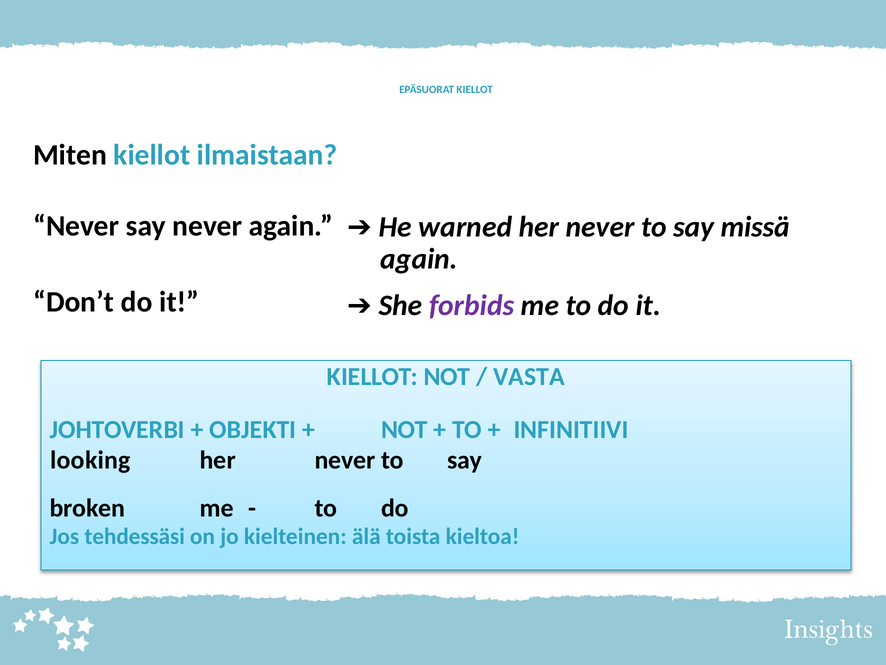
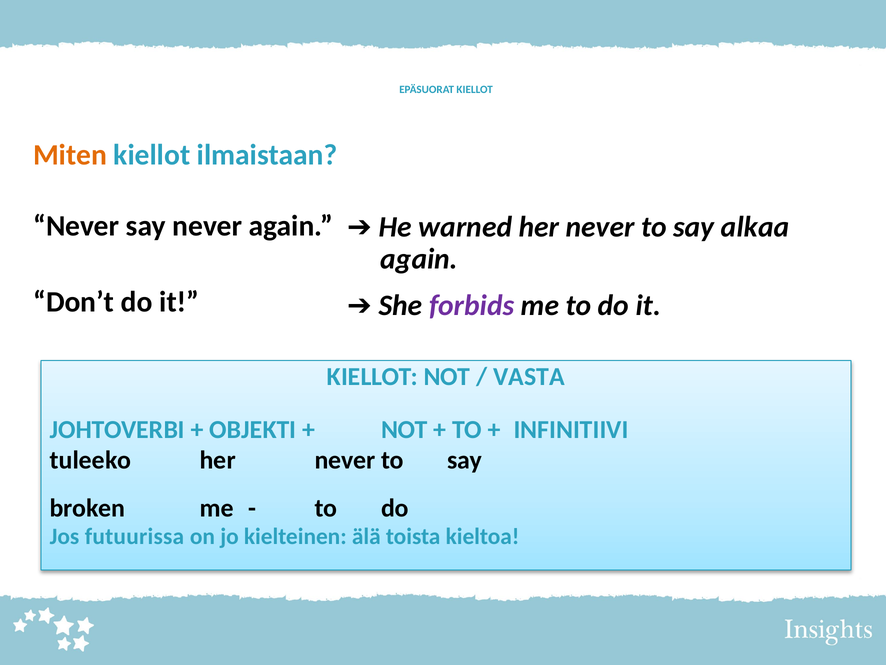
Miten colour: black -> orange
missä: missä -> alkaa
looking: looking -> tuleeko
tehdessäsi: tehdessäsi -> futuurissa
